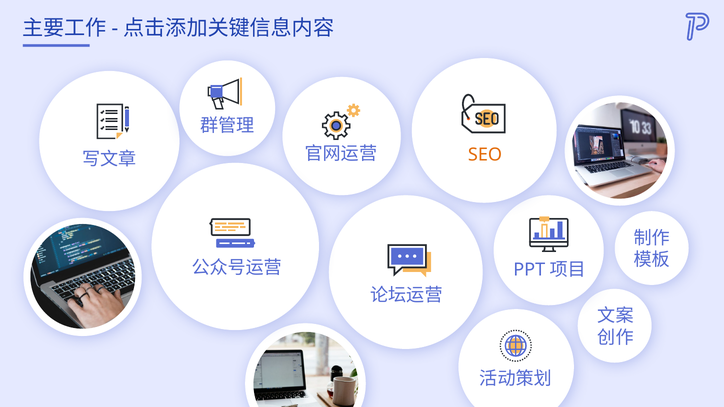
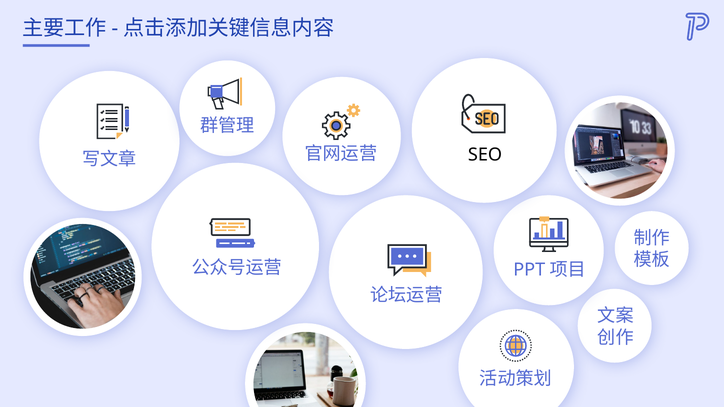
SEO colour: orange -> black
